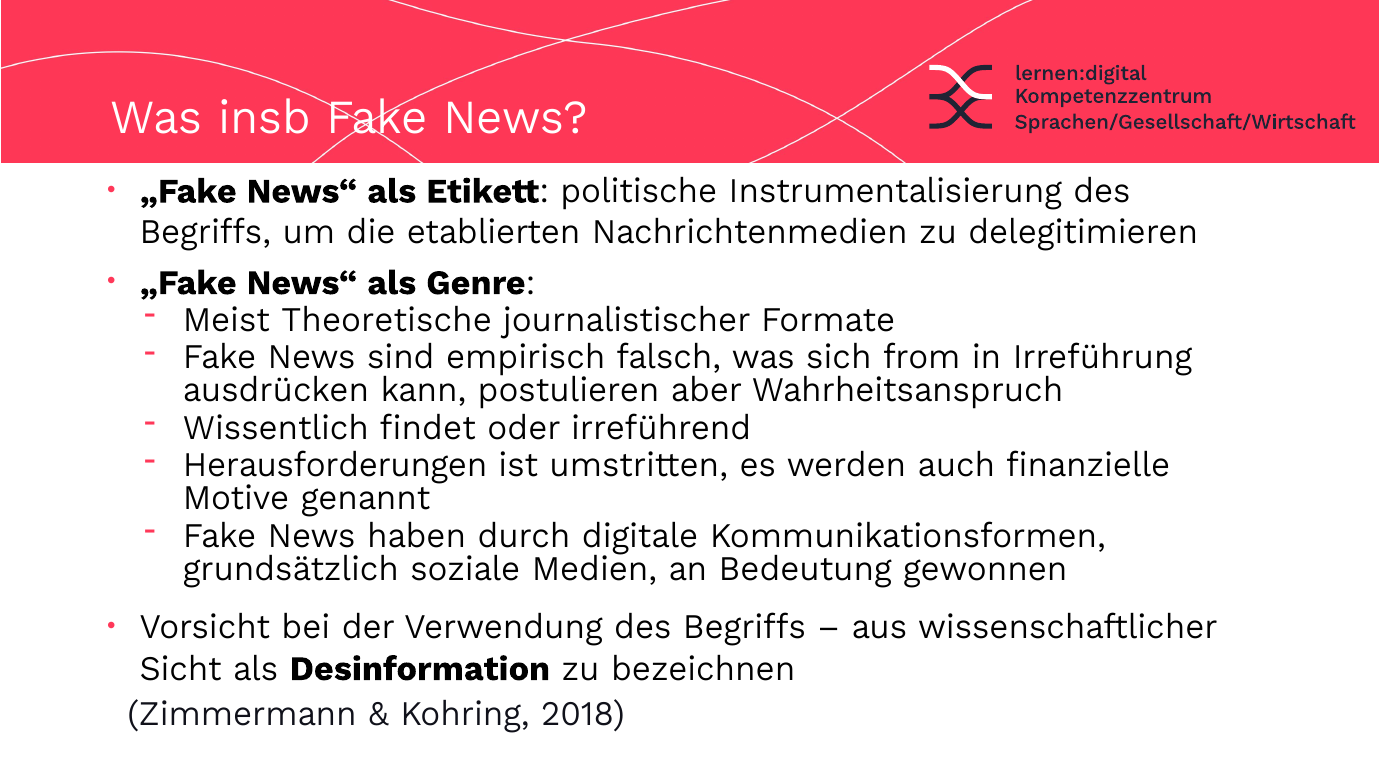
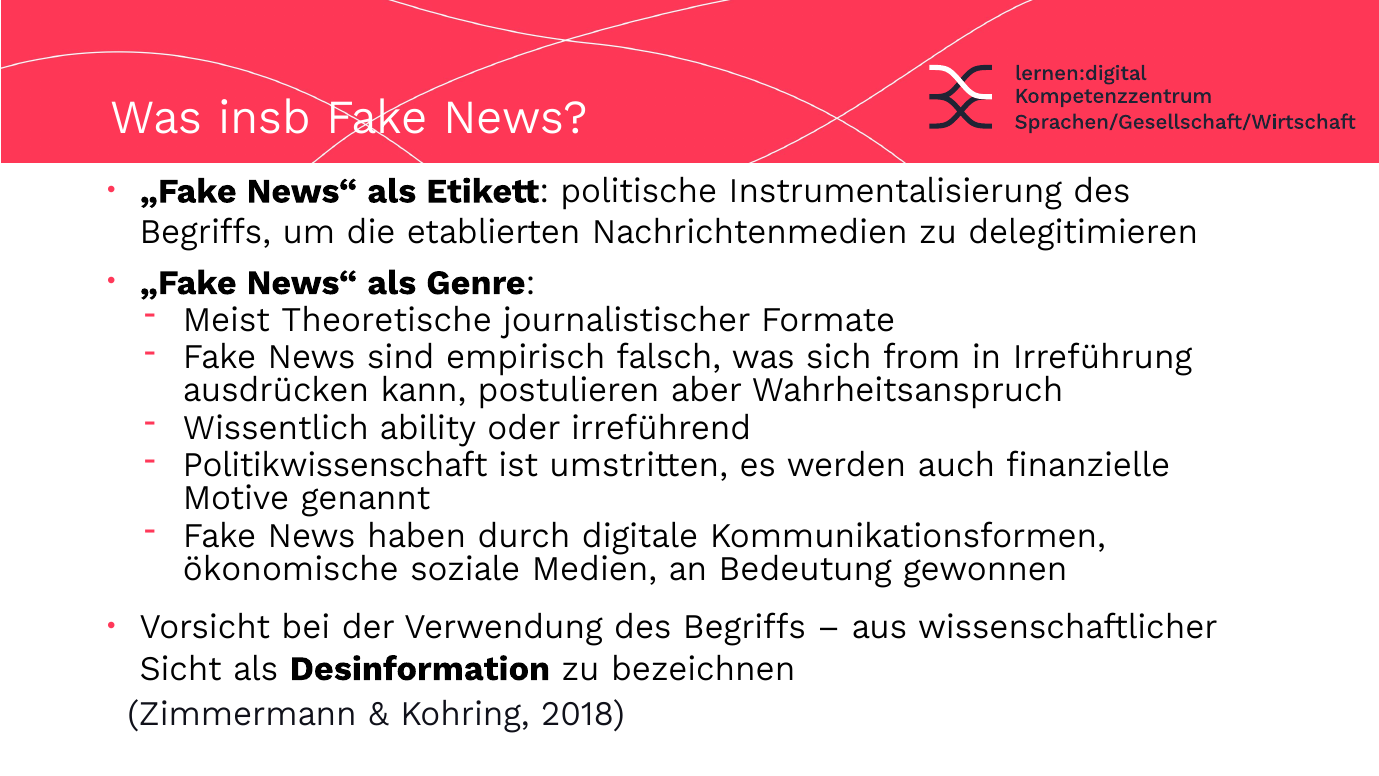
findet: findet -> ability
Herausforderungen: Herausforderungen -> Politikwissenschaft
grundsätzlich: grundsätzlich -> ökonomische
